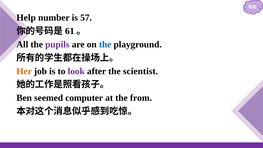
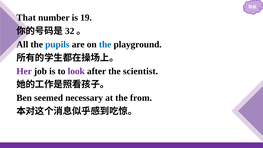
Help: Help -> That
57: 57 -> 19
61: 61 -> 32
pupils colour: purple -> blue
Her colour: orange -> purple
computer: computer -> necessary
